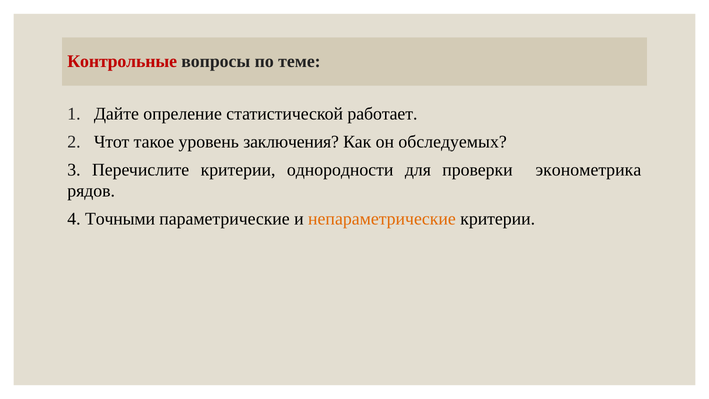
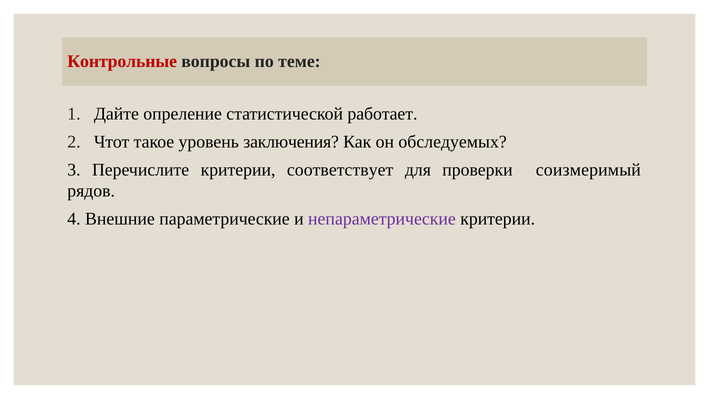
однородности: однородности -> соответствует
эконометрика: эконометрика -> соизмеримый
Точными: Точными -> Внешние
непараметрические colour: orange -> purple
